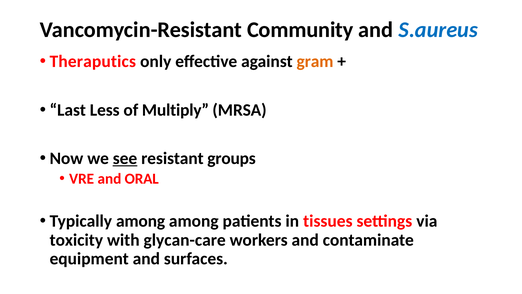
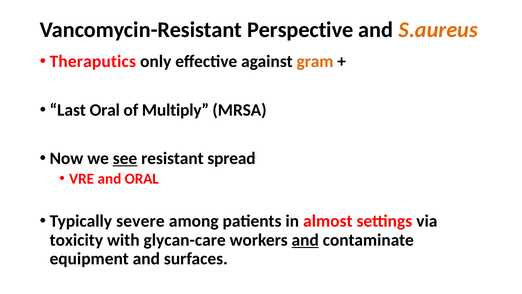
Community: Community -> Perspective
S.aureus colour: blue -> orange
Last Less: Less -> Oral
groups: groups -> spread
Typically among: among -> severe
tissues: tissues -> almost
and at (305, 240) underline: none -> present
